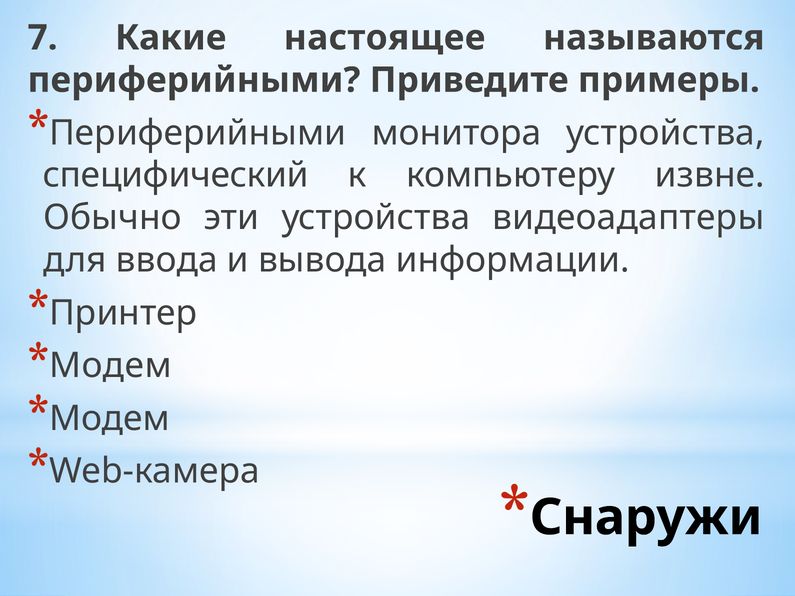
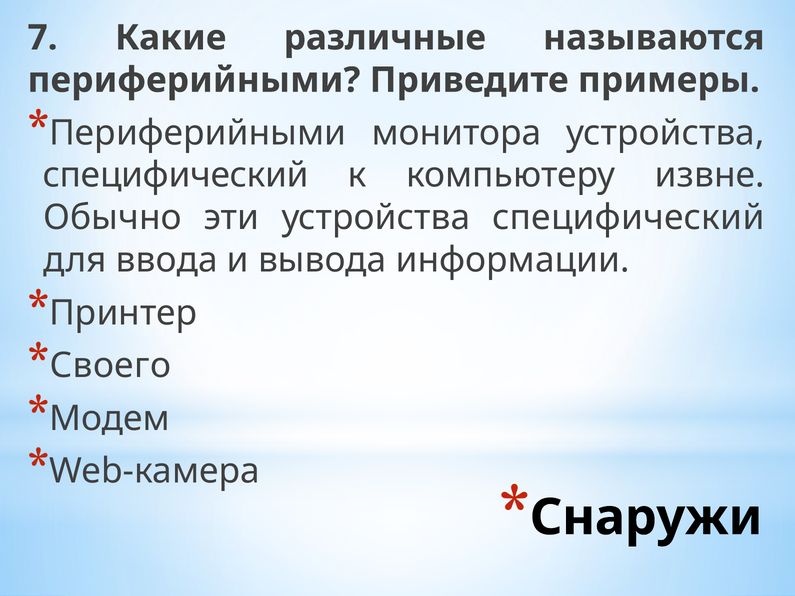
настоящее: настоящее -> различные
эти устройства видеоадаптеры: видеоадаптеры -> специфический
Модем at (110, 366): Модем -> Своего
